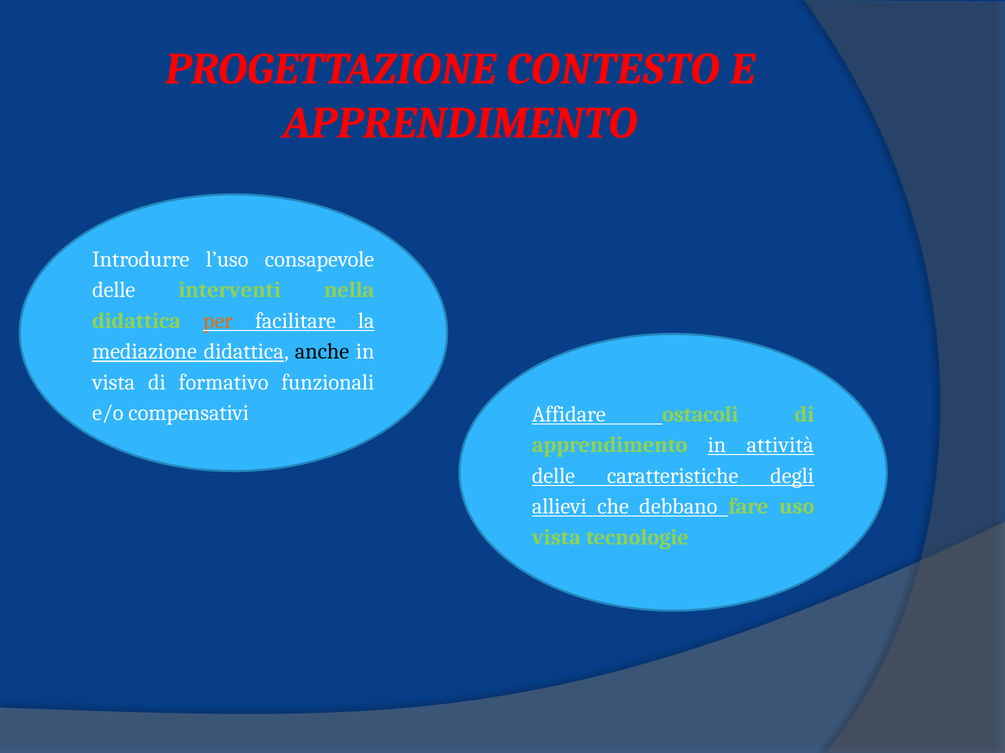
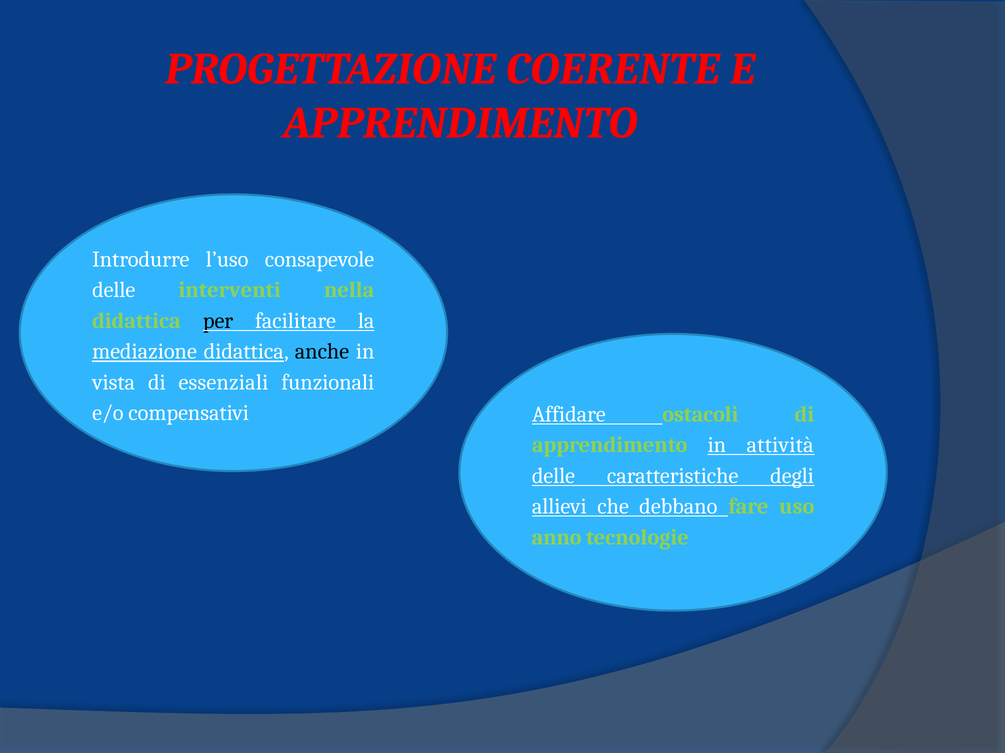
CONTESTO: CONTESTO -> COERENTE
per colour: orange -> black
formativo: formativo -> essenziali
vista at (556, 538): vista -> anno
